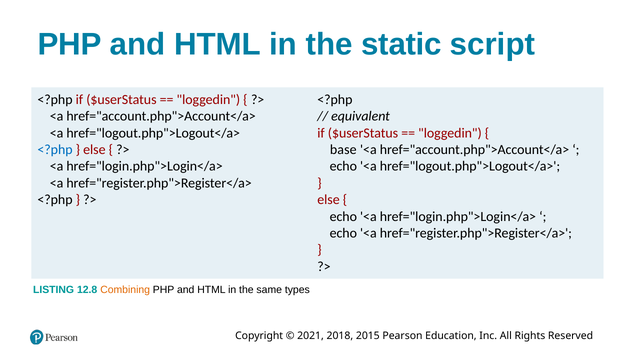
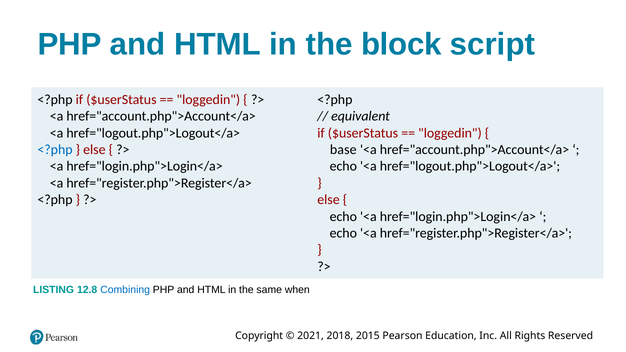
static: static -> block
Combining colour: orange -> blue
types: types -> when
